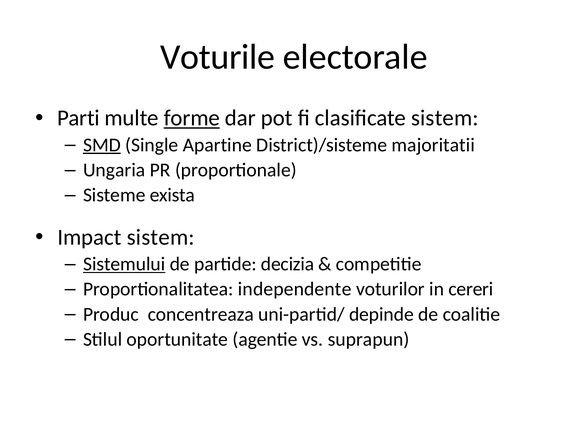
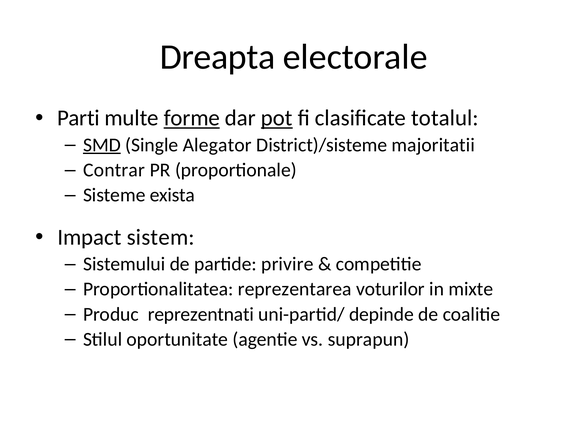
Voturile: Voturile -> Dreapta
pot underline: none -> present
clasificate sistem: sistem -> totalul
Apartine: Apartine -> Alegator
Ungaria: Ungaria -> Contrar
Sistemului underline: present -> none
decizia: decizia -> privire
independente: independente -> reprezentarea
cereri: cereri -> mixte
concentreaza: concentreaza -> reprezentnati
